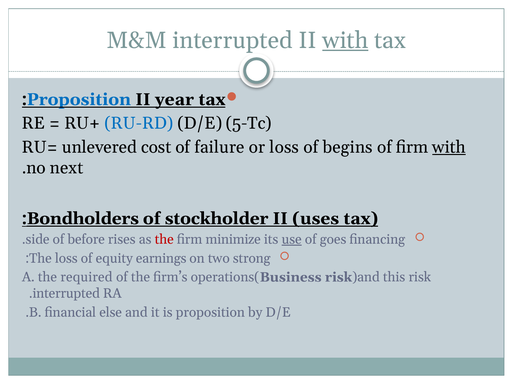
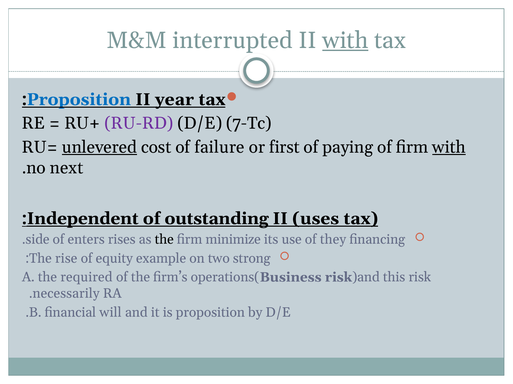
RU-RD colour: blue -> purple
5-Tc: 5-Tc -> 7-Tc
unlevered underline: none -> present
or loss: loss -> first
begins: begins -> paying
Bondholders: Bondholders -> Independent
stockholder: stockholder -> outstanding
before: before -> enters
the at (164, 240) colour: red -> black
use underline: present -> none
goes: goes -> they
The loss: loss -> rise
earnings: earnings -> example
interrupted at (66, 294): interrupted -> necessarily
else: else -> will
